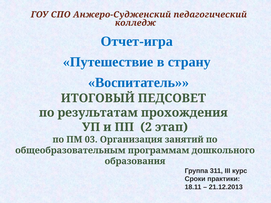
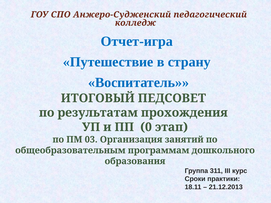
2: 2 -> 0
